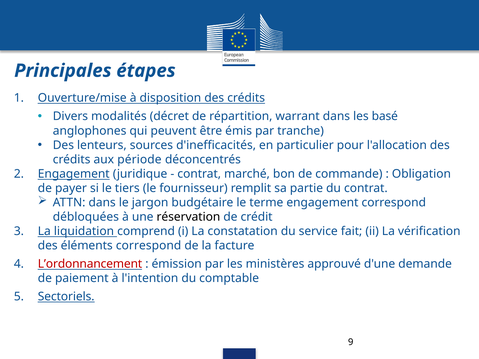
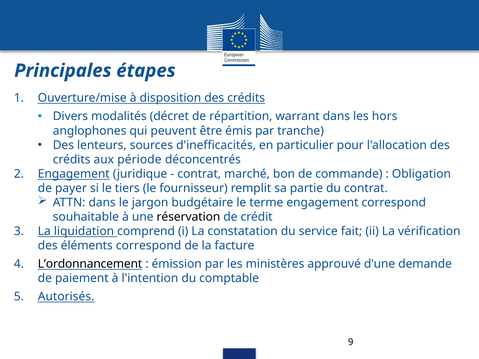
basé: basé -> hors
débloquées: débloquées -> souhaitable
L’ordonnancement colour: red -> black
Sectoriels: Sectoriels -> Autorisés
